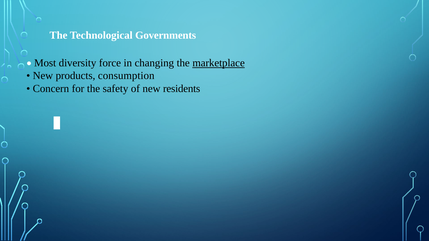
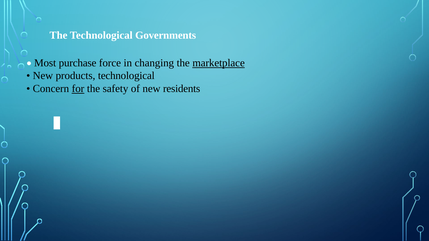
diversity: diversity -> purchase
products consumption: consumption -> technological
for underline: none -> present
